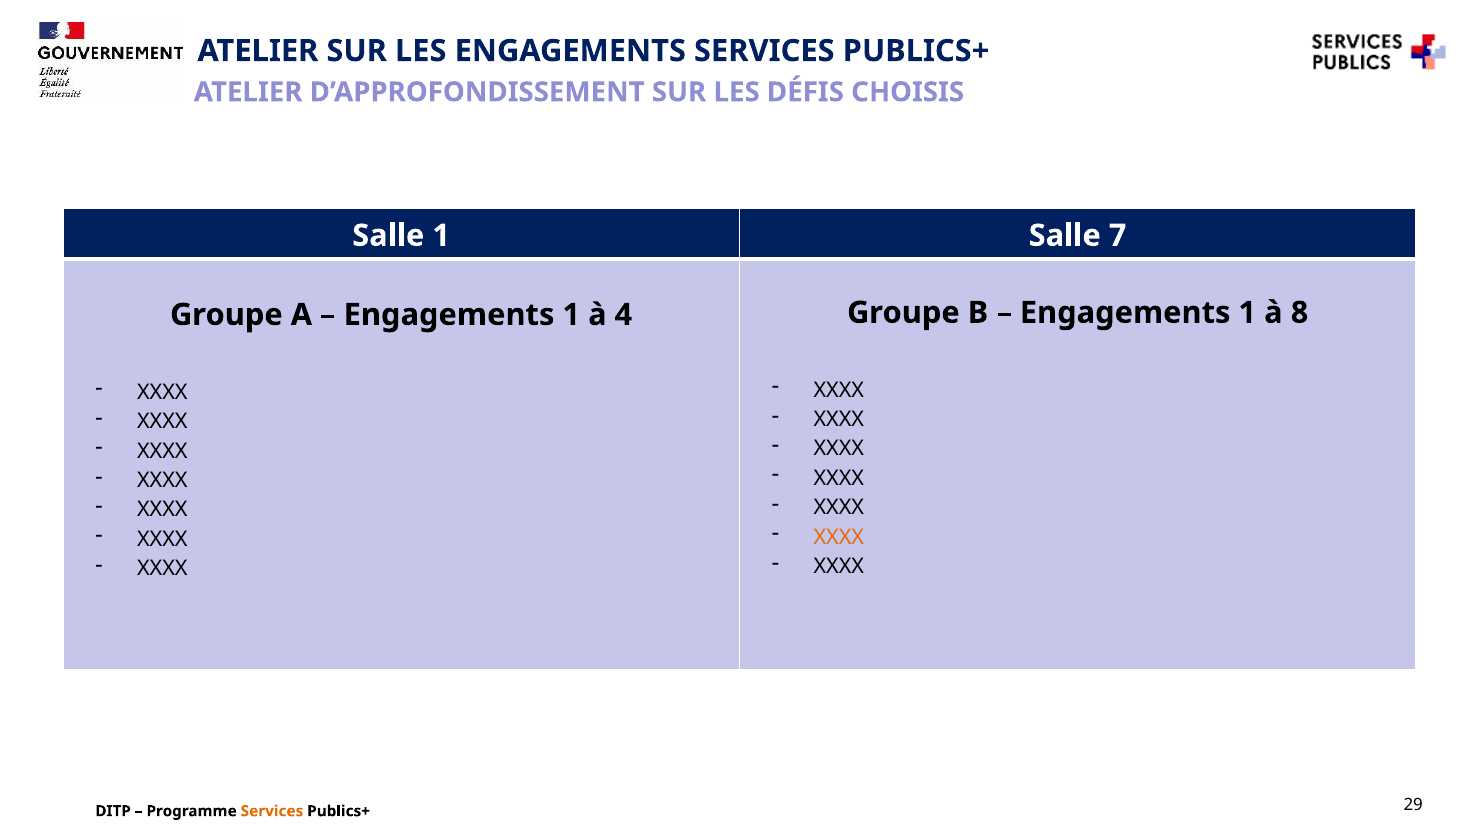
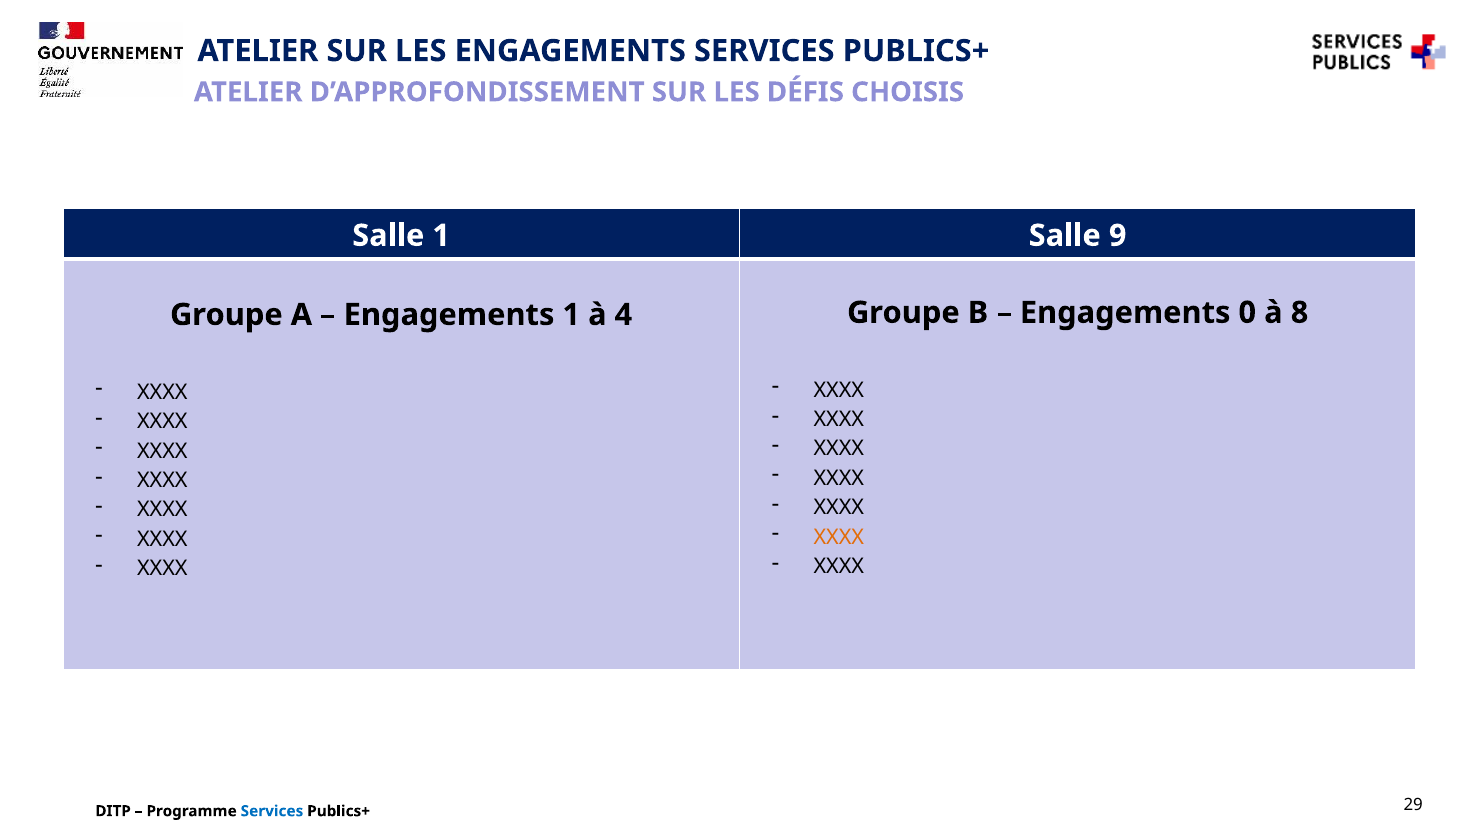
7: 7 -> 9
1 at (1247, 313): 1 -> 0
Services at (272, 811) colour: orange -> blue
